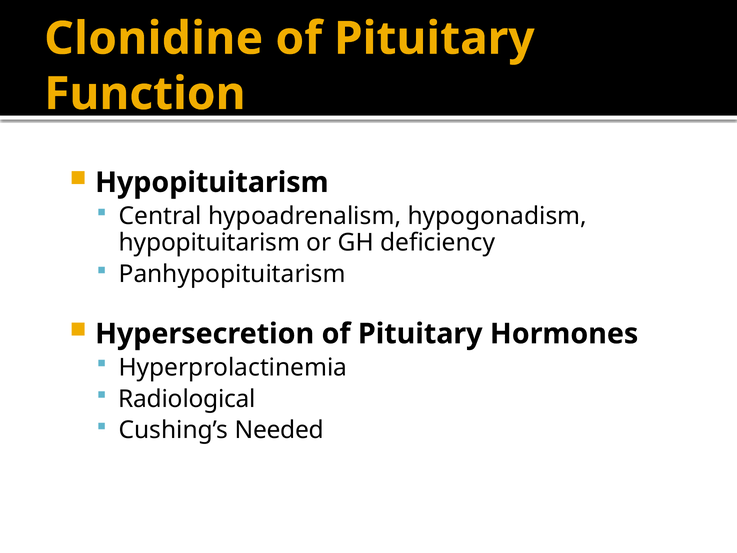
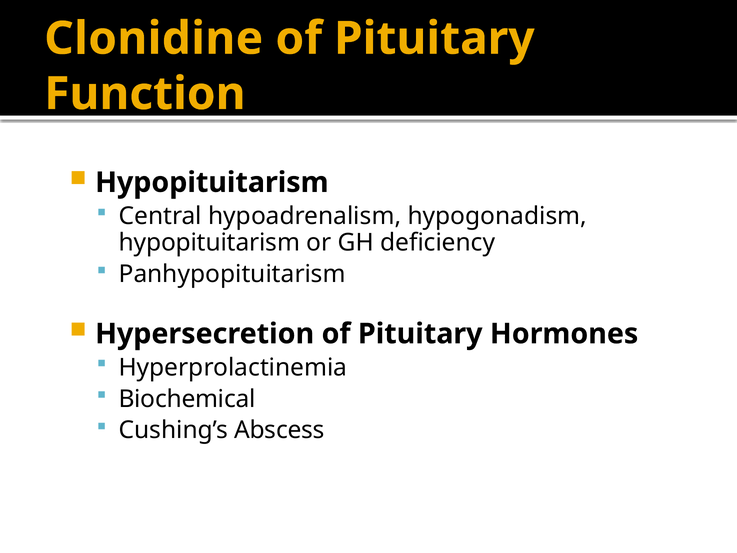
Radiological: Radiological -> Biochemical
Needed: Needed -> Abscess
